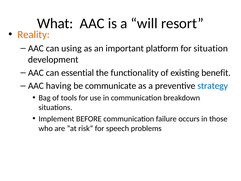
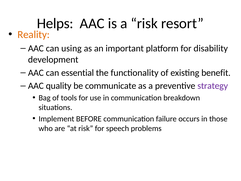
What: What -> Helps
a will: will -> risk
situation: situation -> disability
having: having -> quality
strategy colour: blue -> purple
